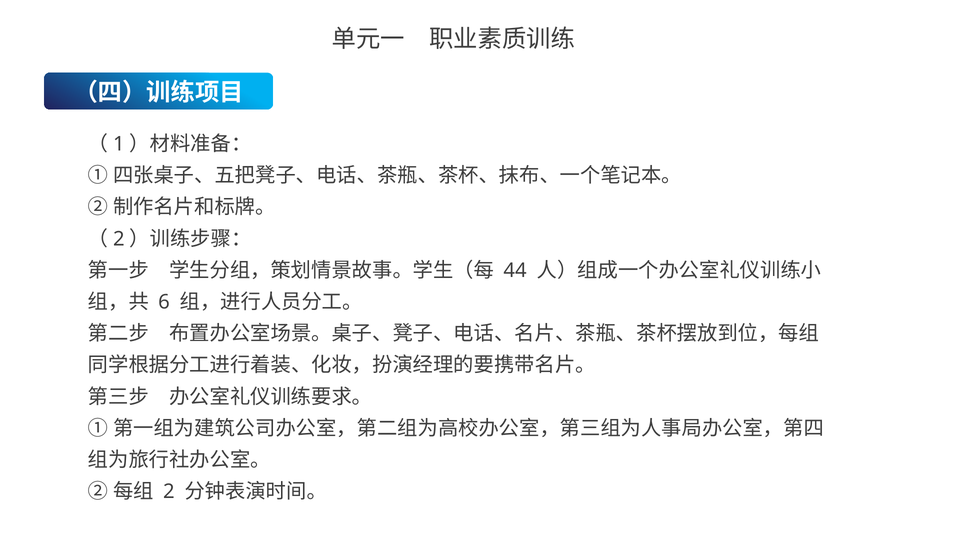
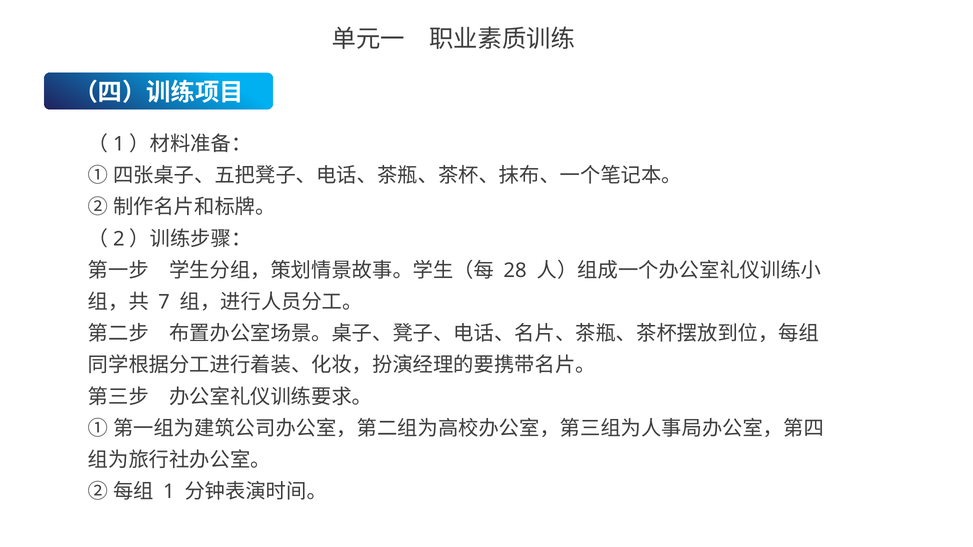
44: 44 -> 28
6: 6 -> 7
2 at (169, 492): 2 -> 1
